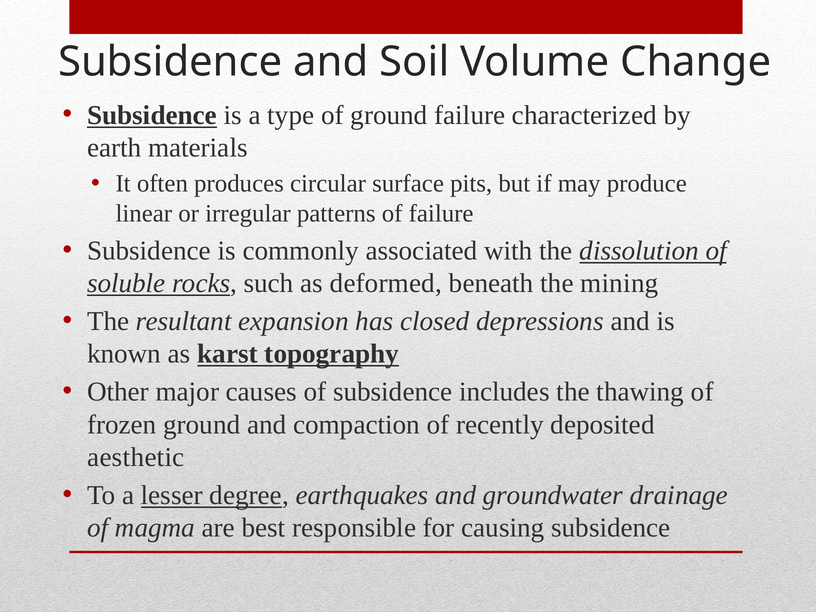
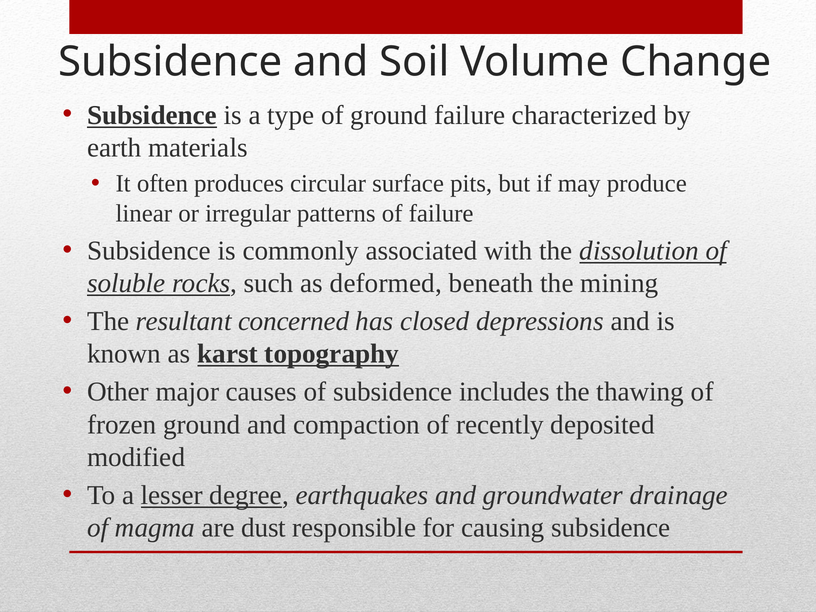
expansion: expansion -> concerned
aesthetic: aesthetic -> modified
best: best -> dust
